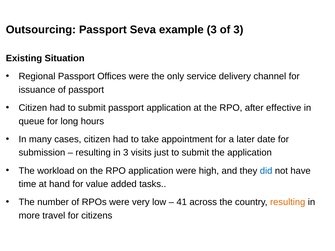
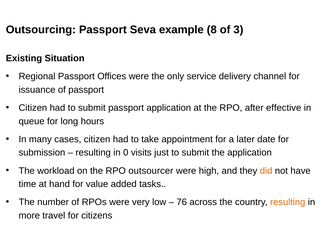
example 3: 3 -> 8
in 3: 3 -> 0
RPO application: application -> outsourcer
did colour: blue -> orange
41: 41 -> 76
